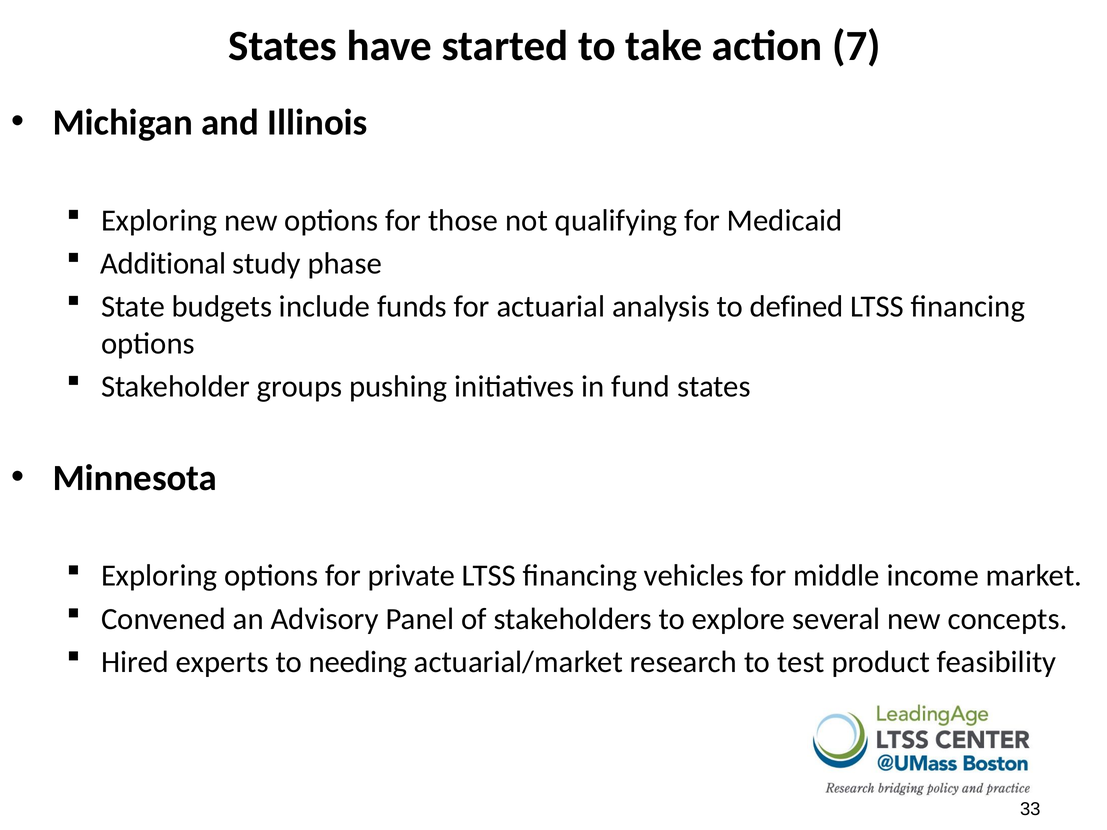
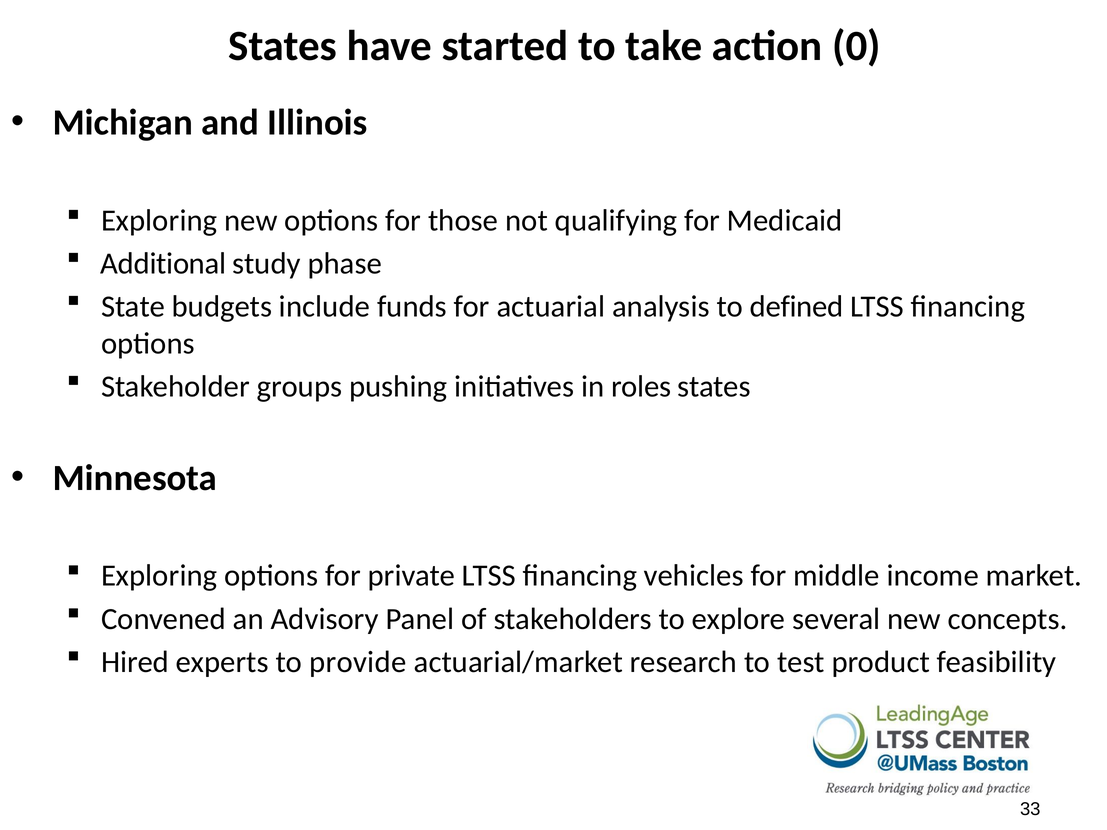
7: 7 -> 0
fund: fund -> roles
needing: needing -> provide
